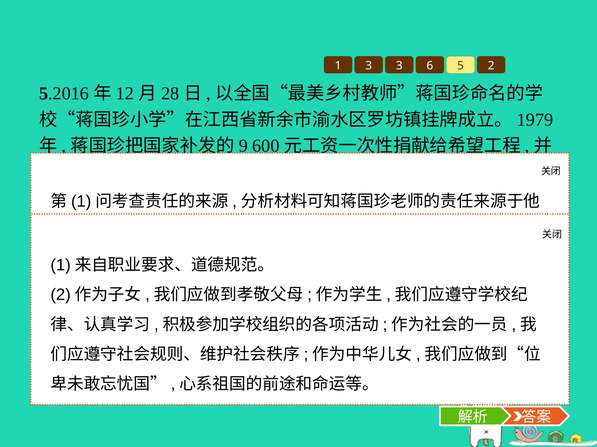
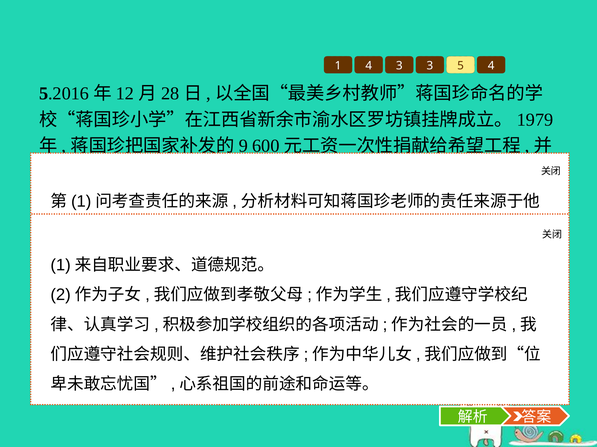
1 3: 3 -> 4
3 6: 6 -> 3
5 2: 2 -> 4
